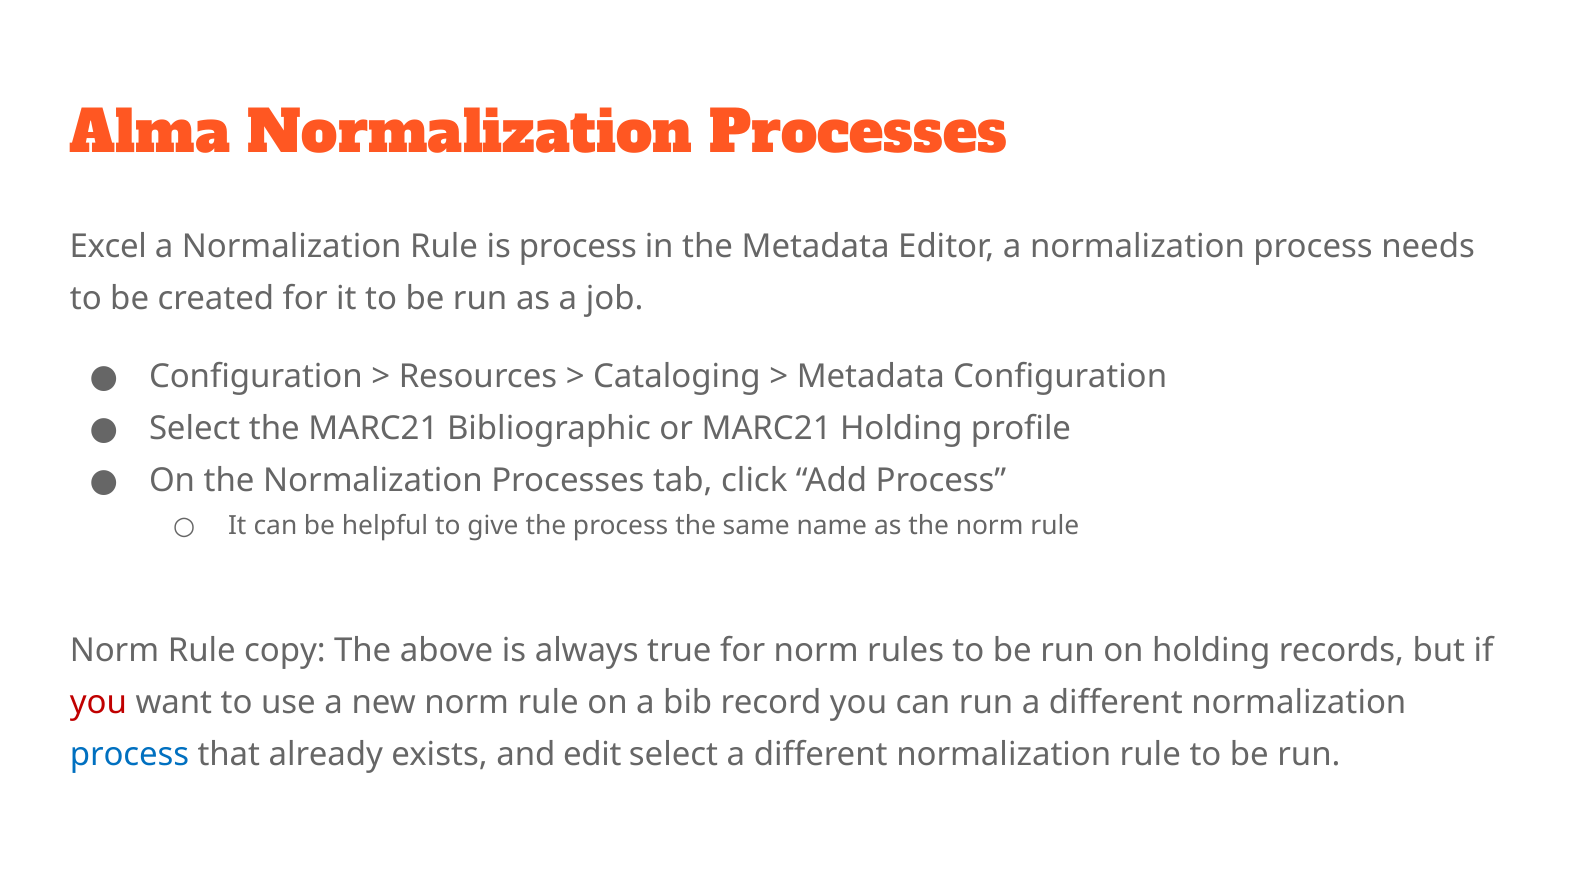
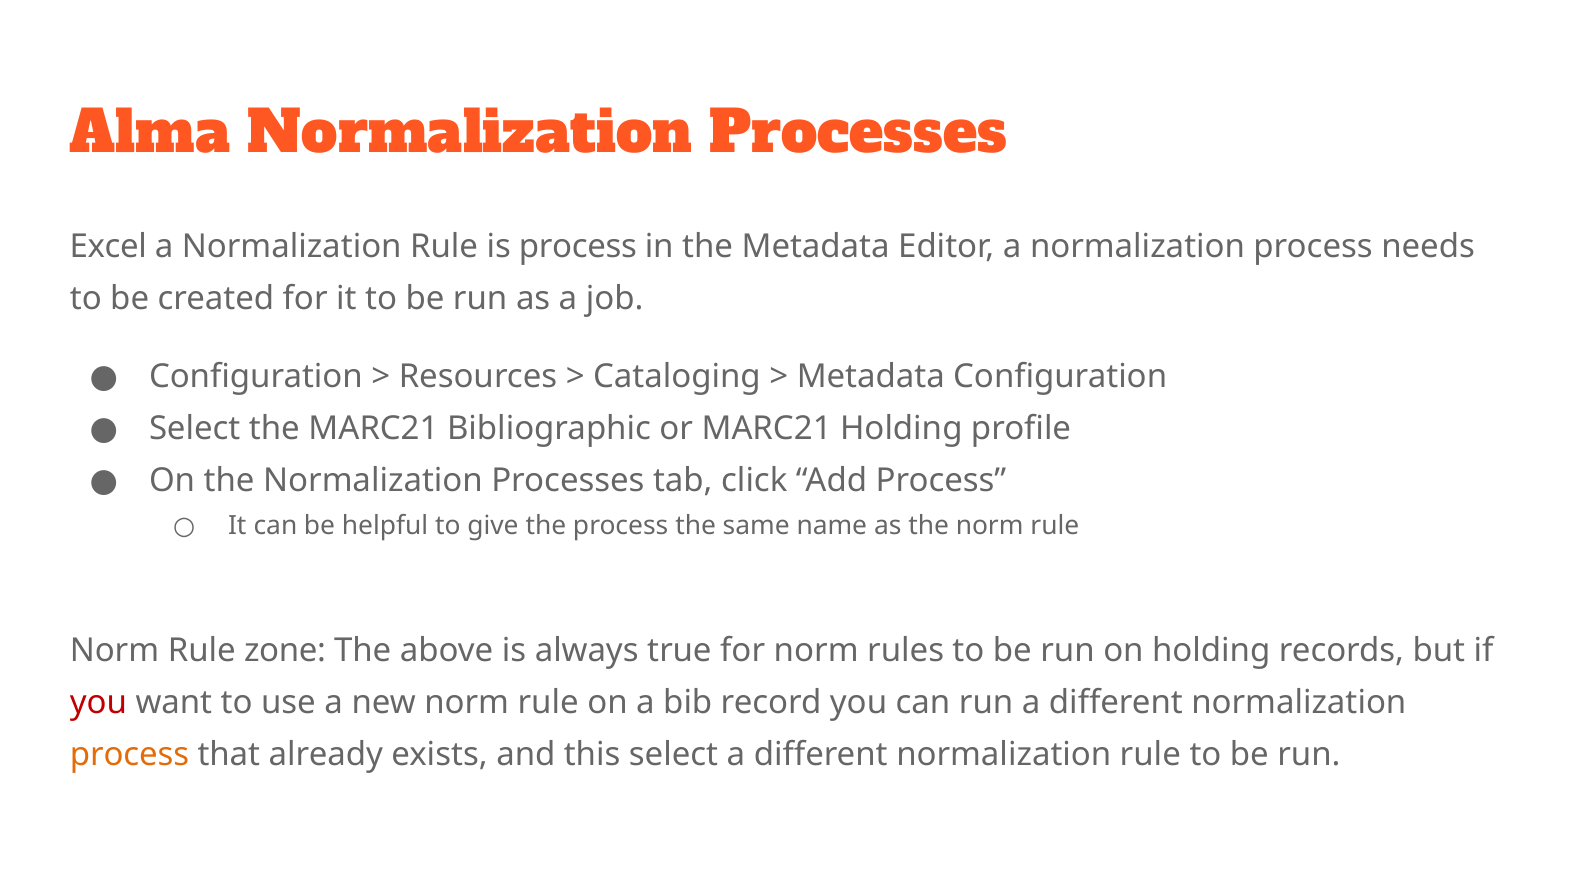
copy: copy -> zone
process at (129, 754) colour: blue -> orange
edit: edit -> this
